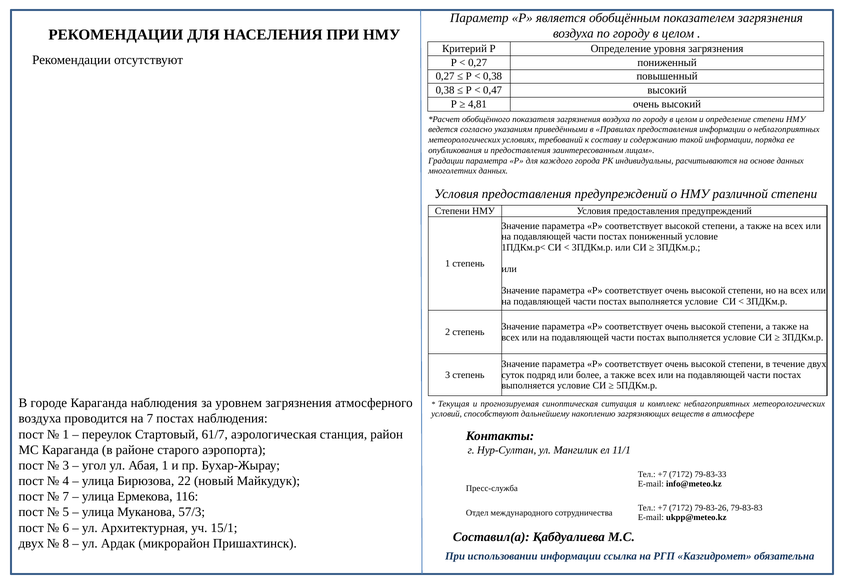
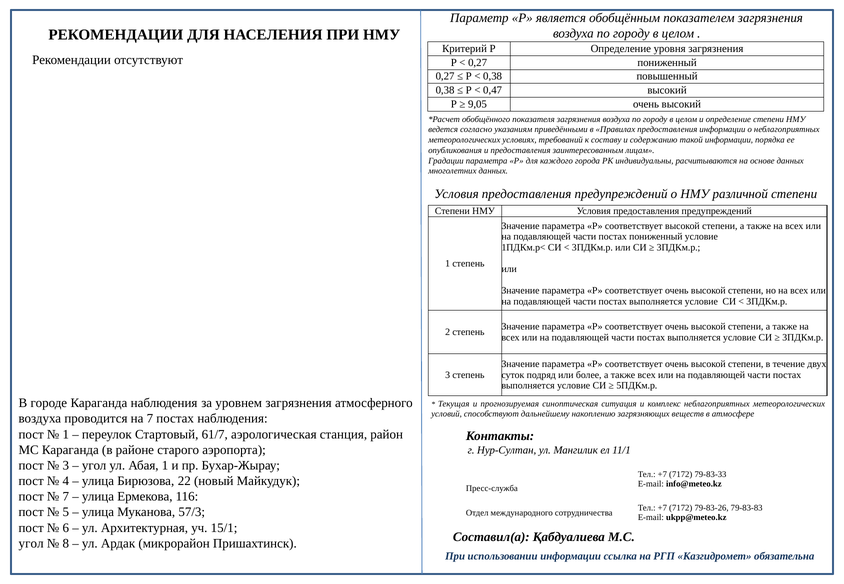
4,81: 4,81 -> 9,05
двух at (31, 544): двух -> угол
